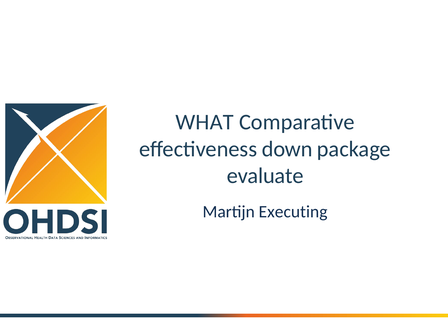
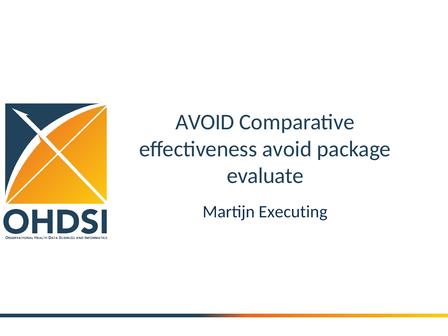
WHAT at (205, 122): WHAT -> AVOID
effectiveness down: down -> avoid
